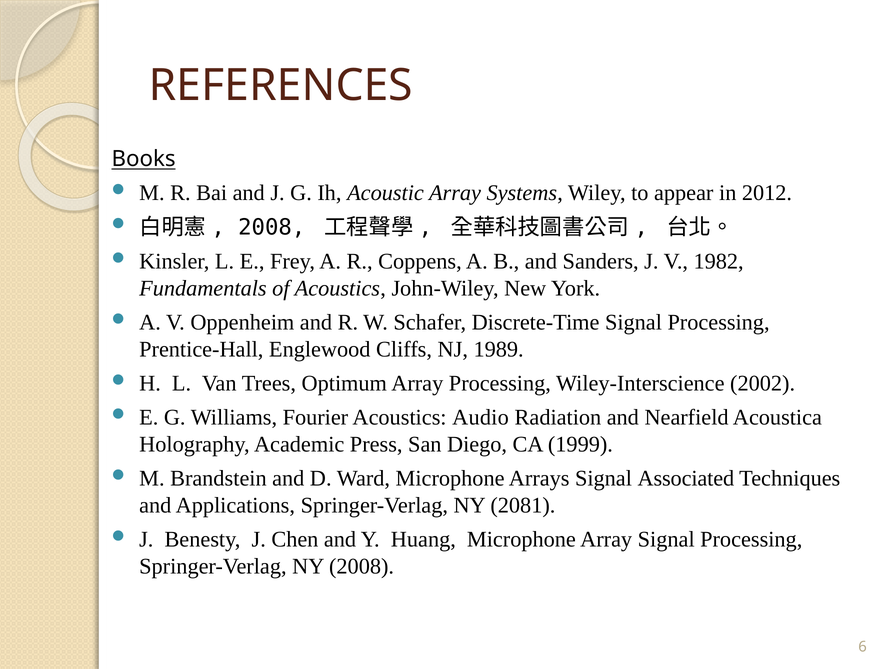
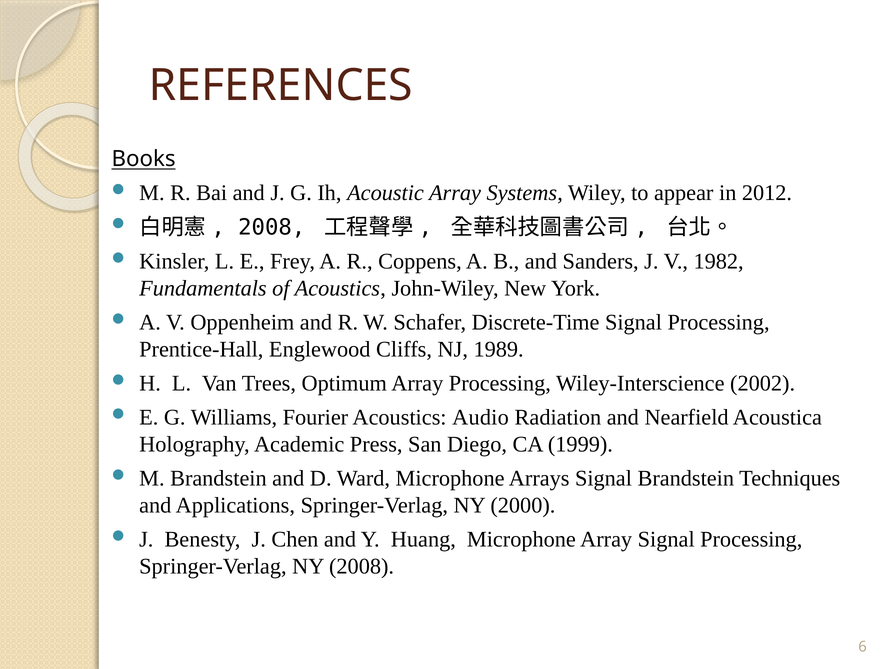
Signal Associated: Associated -> Brandstein
2081: 2081 -> 2000
